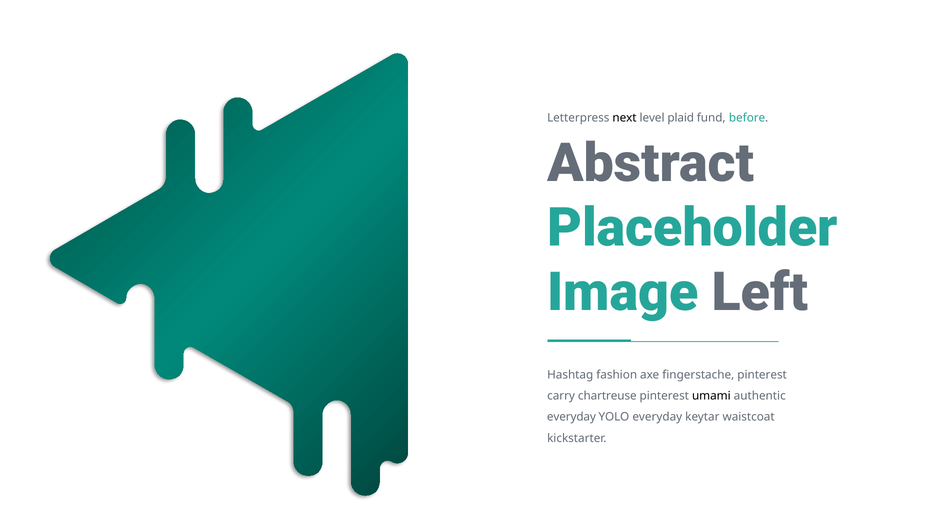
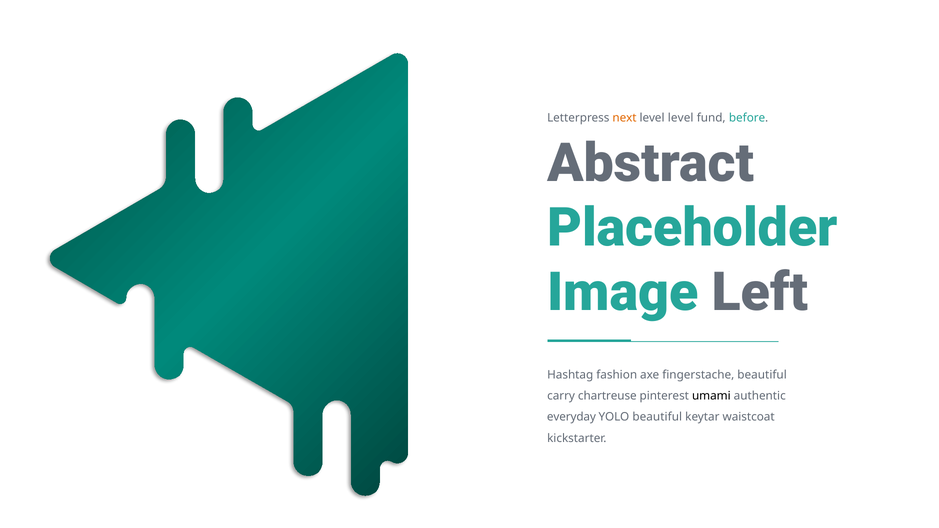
next colour: black -> orange
level plaid: plaid -> level
fingerstache pinterest: pinterest -> beautiful
YOLO everyday: everyday -> beautiful
